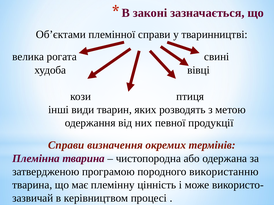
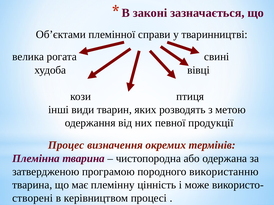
Справи at (66, 146): Справи -> Процес
зазвичай: зазвичай -> створені
